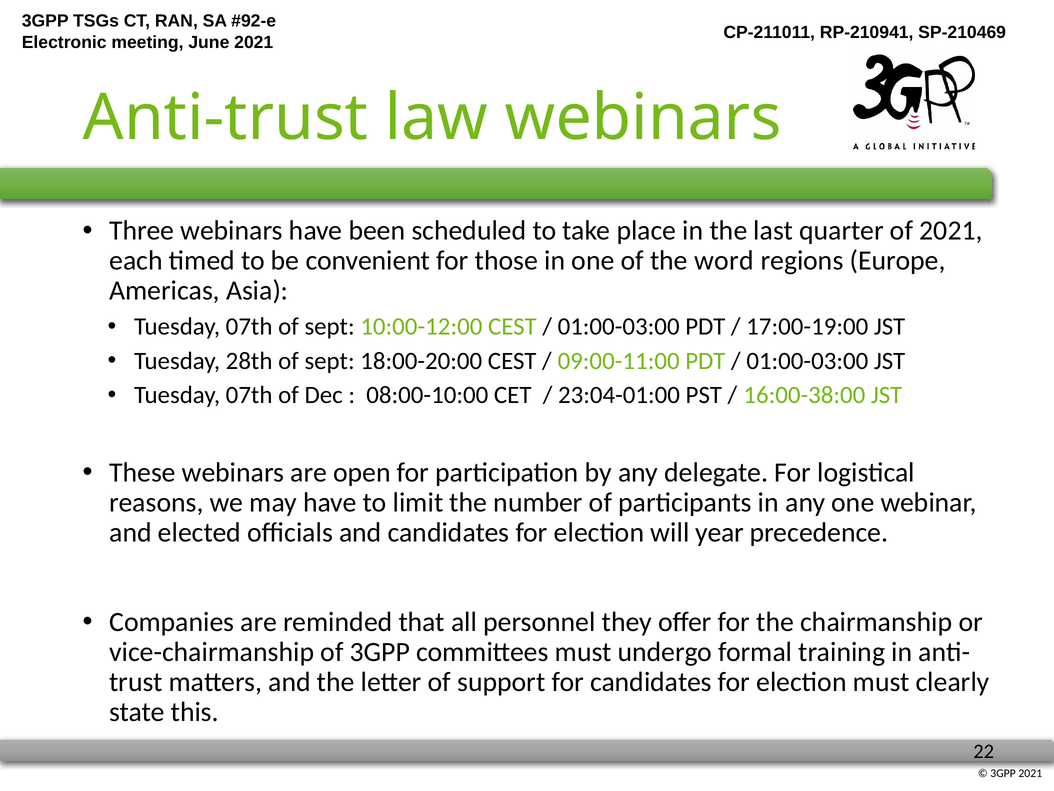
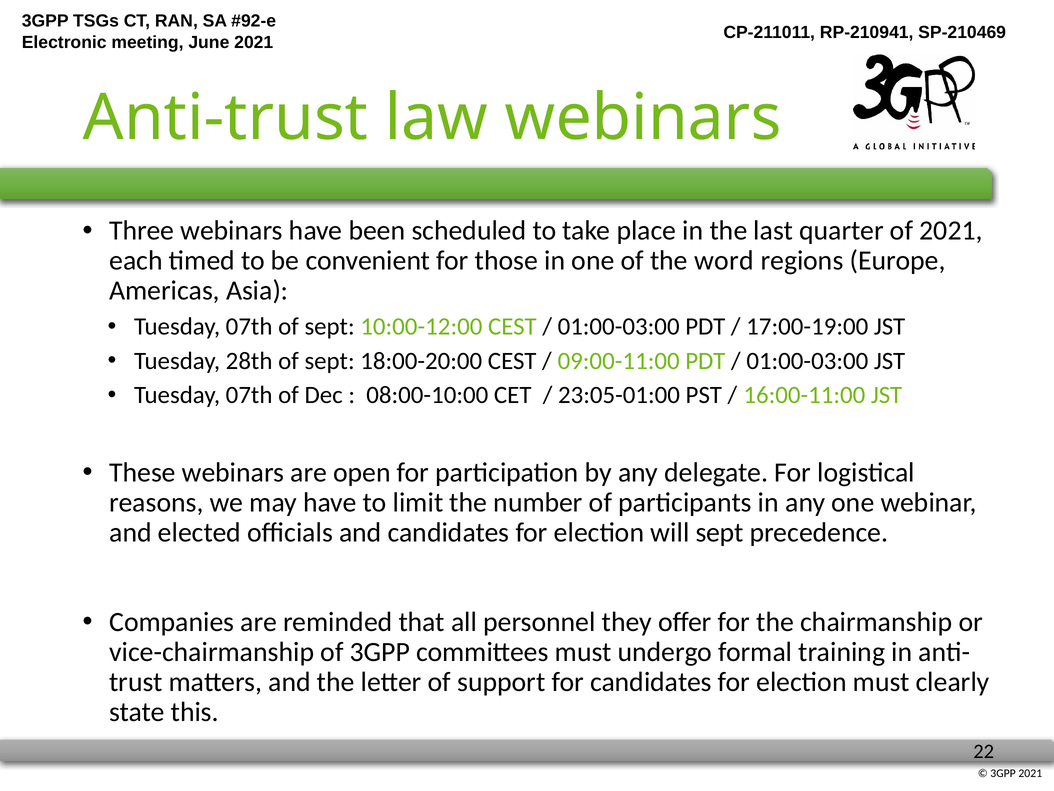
23:04-01:00: 23:04-01:00 -> 23:05-01:00
16:00-38:00: 16:00-38:00 -> 16:00-11:00
will year: year -> sept
